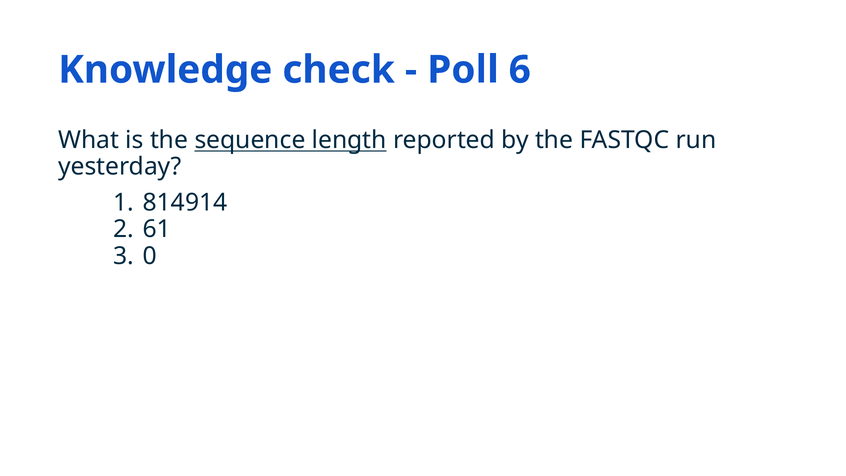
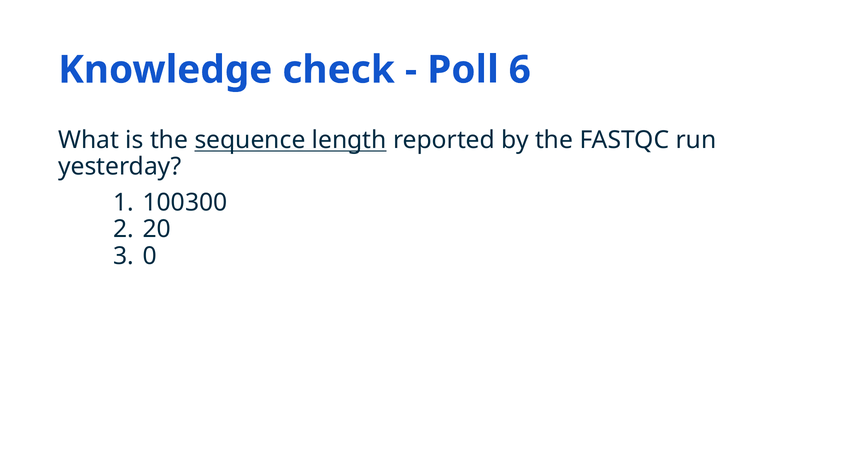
814914: 814914 -> 100300
61: 61 -> 20
